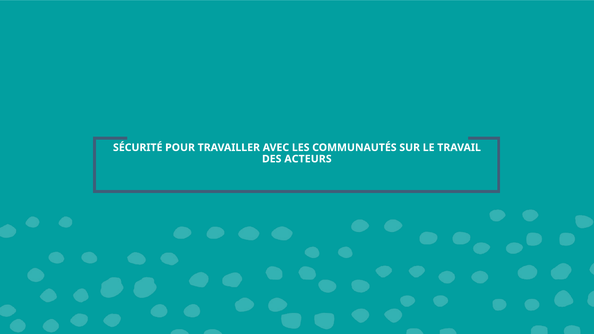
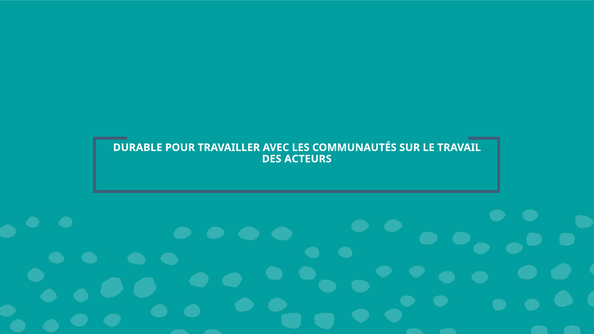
SÉCURITÉ: SÉCURITÉ -> DURABLE
